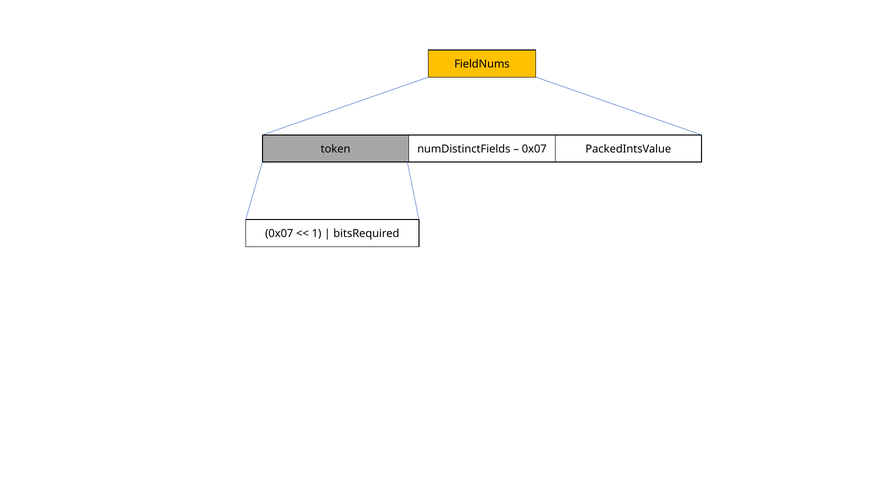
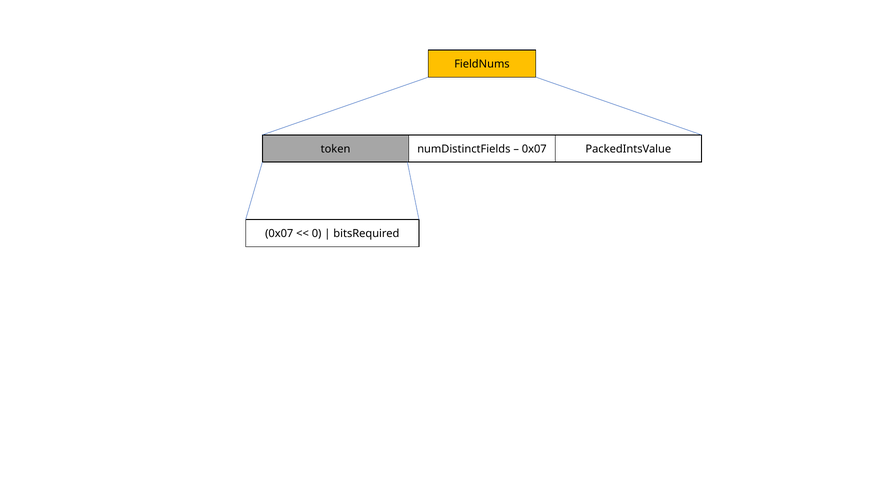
1: 1 -> 0
